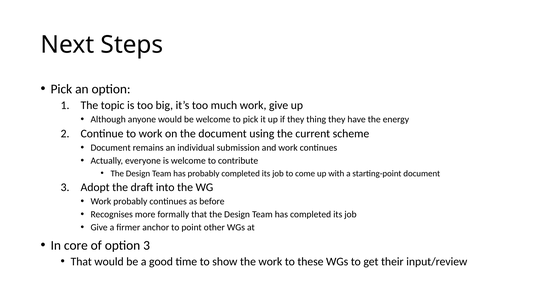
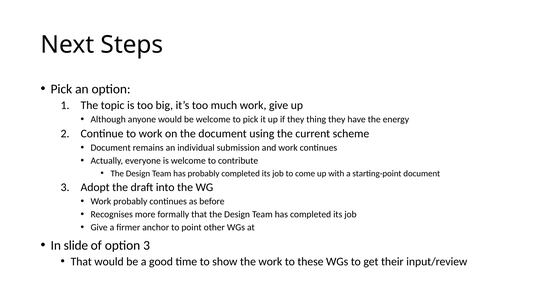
core: core -> slide
